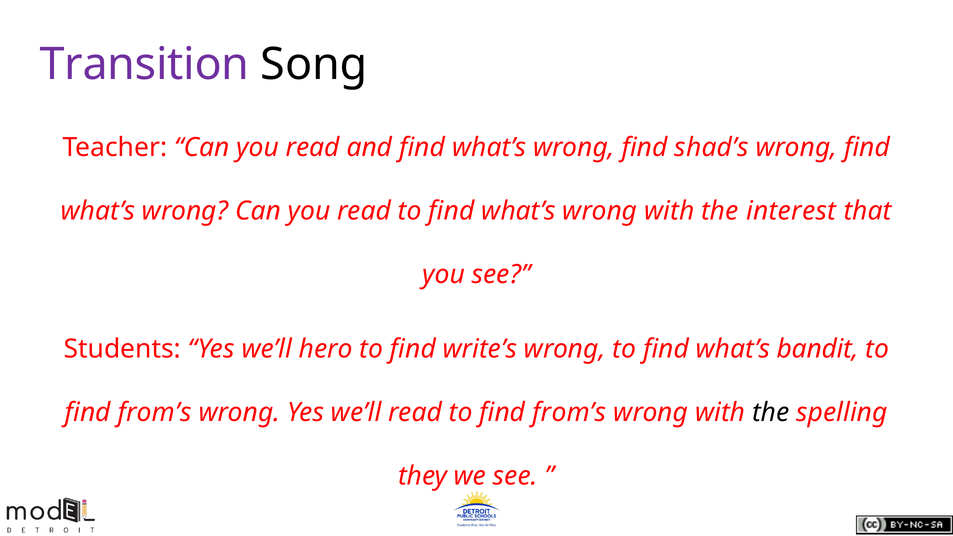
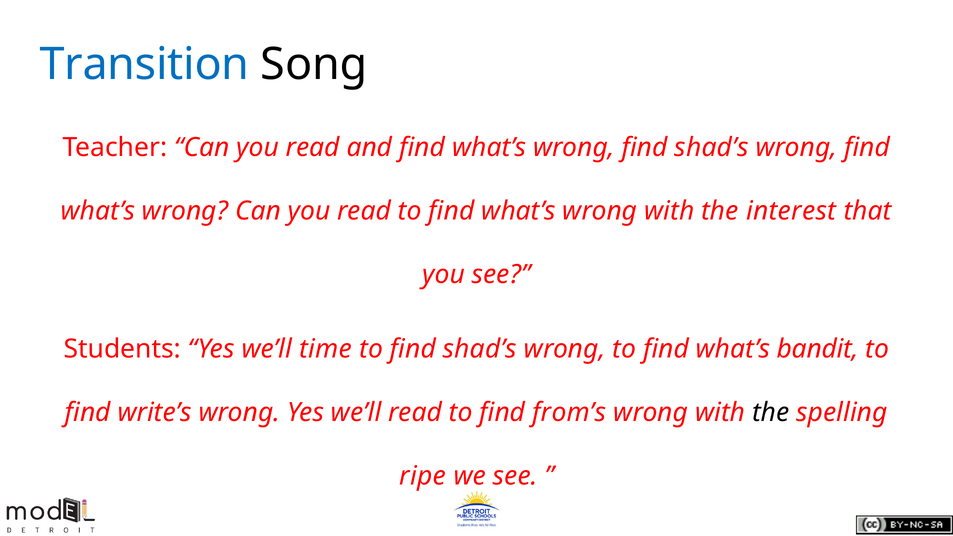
Transition colour: purple -> blue
hero: hero -> time
to find write’s: write’s -> shad’s
from’s at (155, 412): from’s -> write’s
they: they -> ripe
